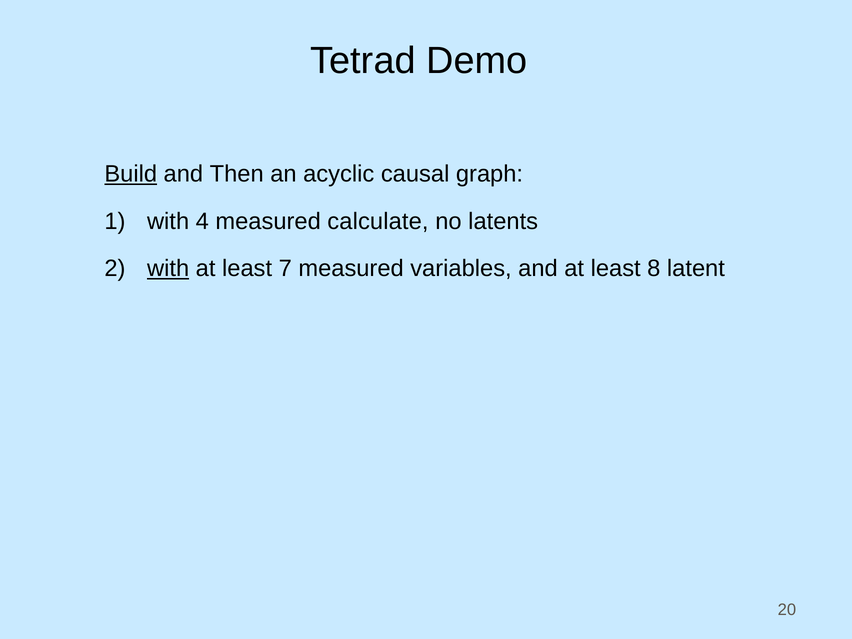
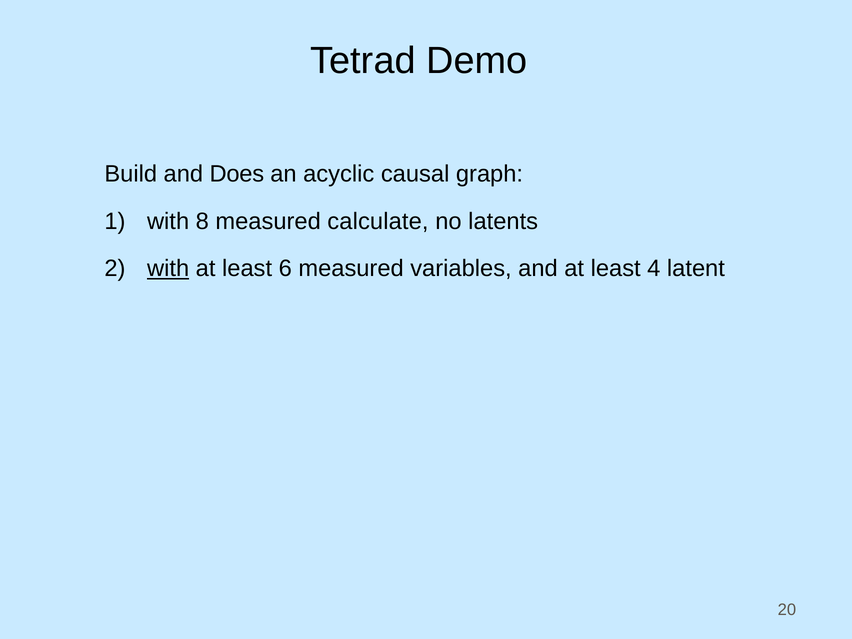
Build underline: present -> none
Then: Then -> Does
4: 4 -> 8
7: 7 -> 6
8: 8 -> 4
